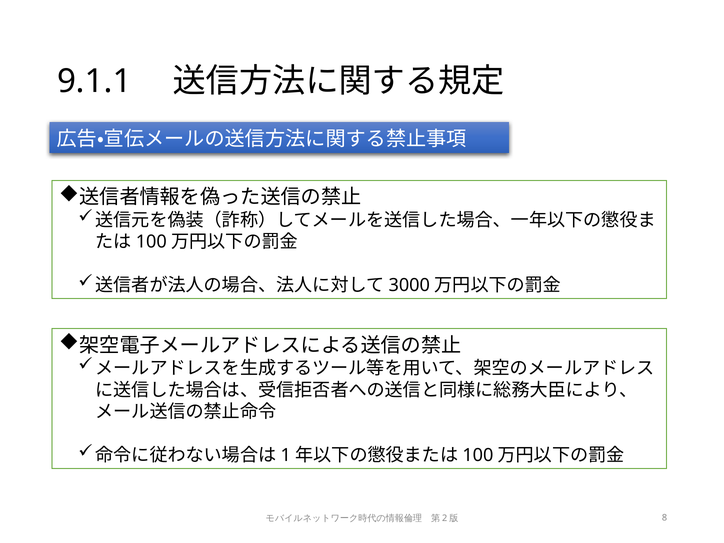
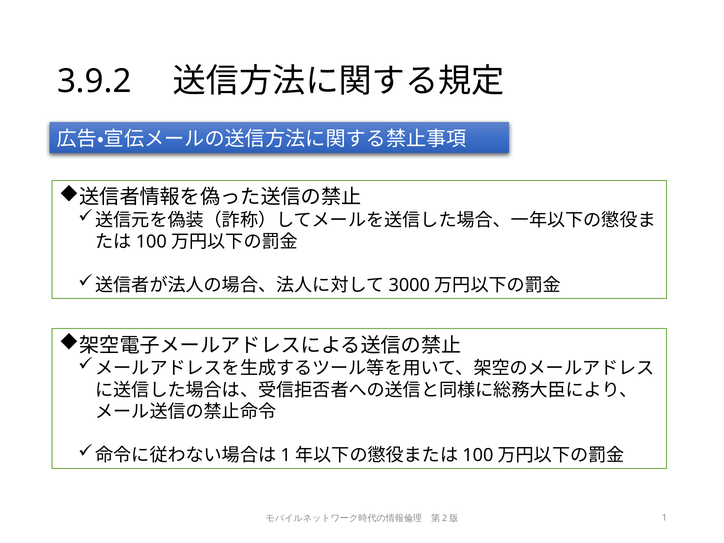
9.1.1: 9.1.1 -> 3.9.2
8: 8 -> 1
